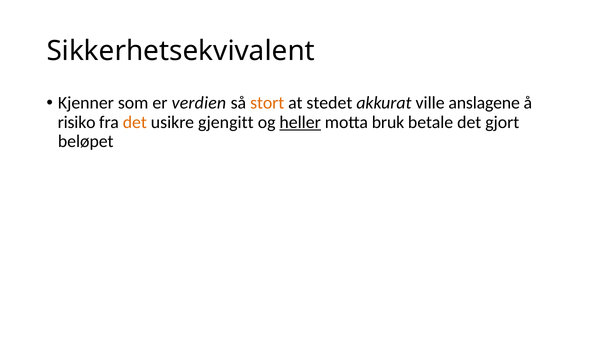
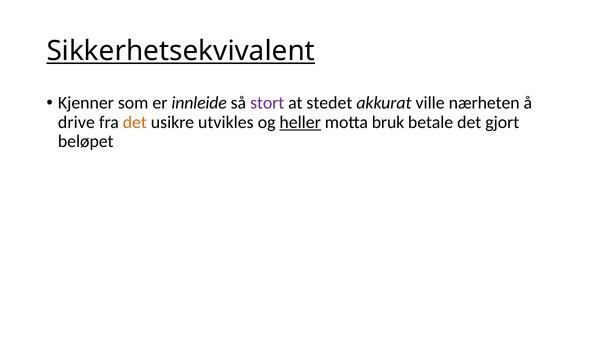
Sikkerhetsekvivalent underline: none -> present
verdien: verdien -> innleide
stort colour: orange -> purple
anslagene: anslagene -> nærheten
risiko: risiko -> drive
gjengitt: gjengitt -> utvikles
